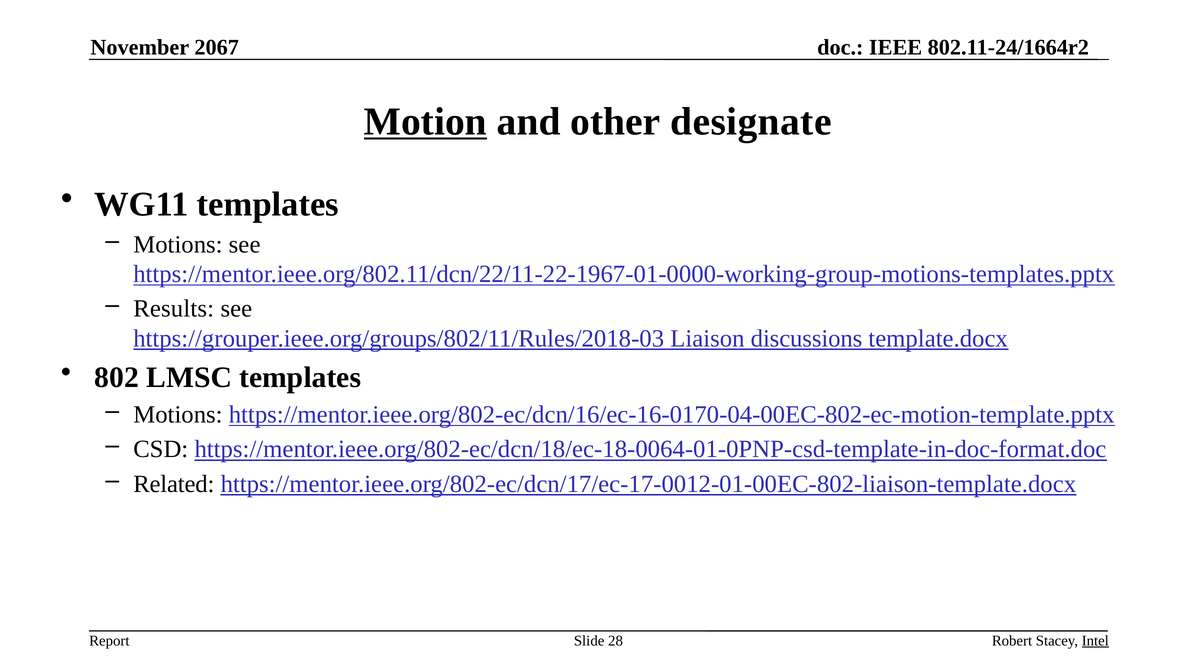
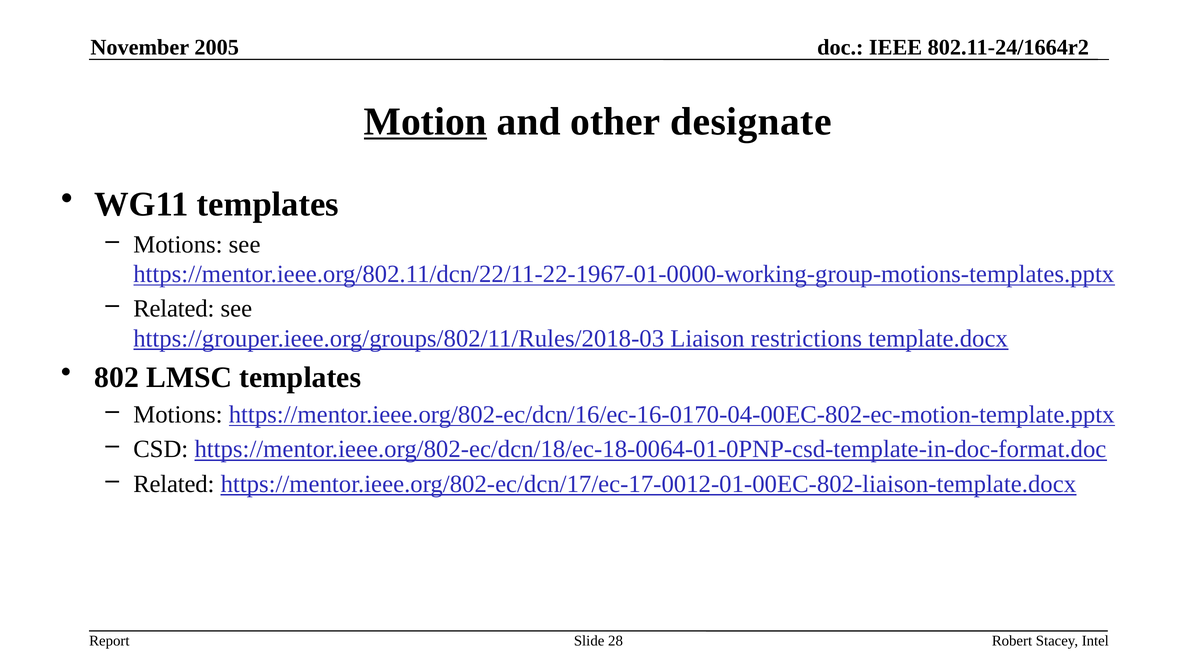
2067: 2067 -> 2005
Results at (174, 309): Results -> Related
discussions: discussions -> restrictions
Intel underline: present -> none
